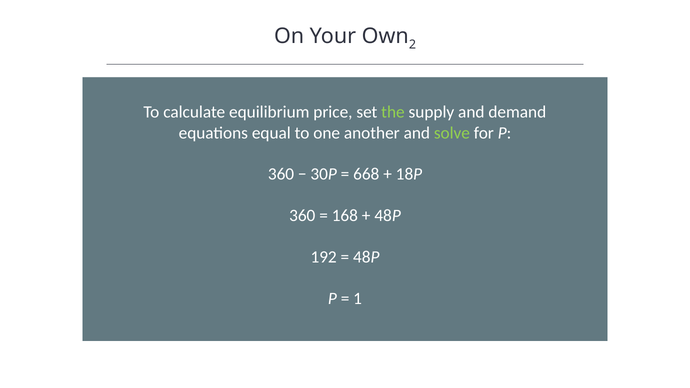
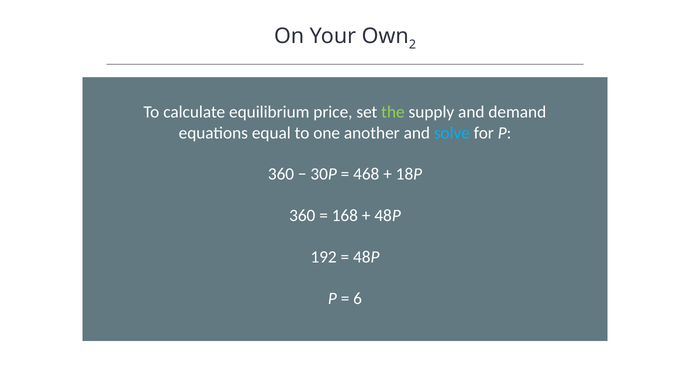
solve colour: light green -> light blue
668: 668 -> 468
1: 1 -> 6
